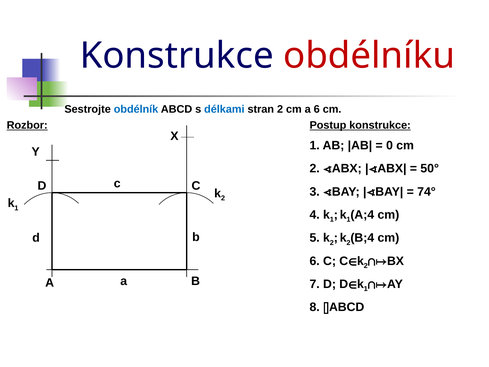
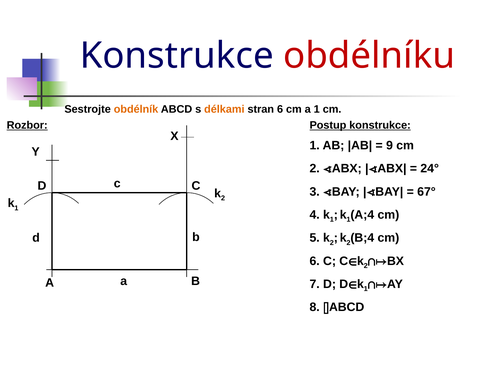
obdélník colour: blue -> orange
délkami colour: blue -> orange
stran 2: 2 -> 6
a 6: 6 -> 1
0: 0 -> 9
50°: 50° -> 24°
74°: 74° -> 67°
